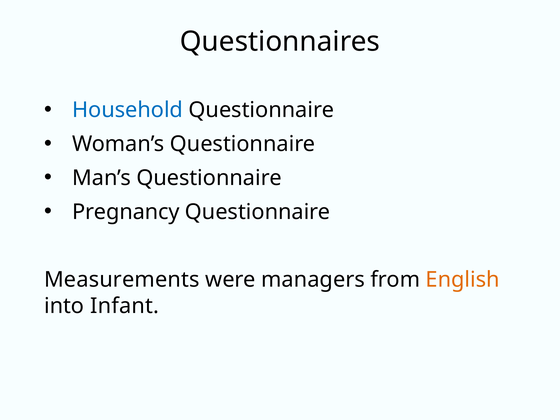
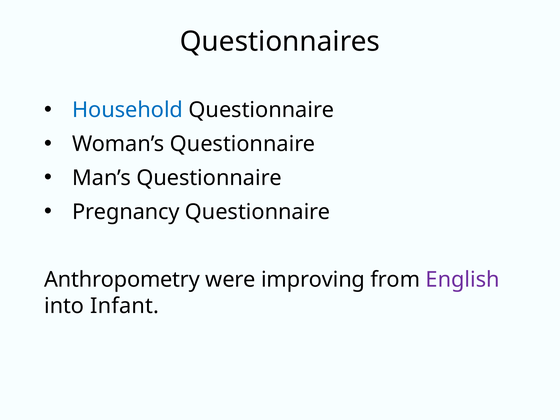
Measurements: Measurements -> Anthropometry
managers: managers -> improving
English colour: orange -> purple
